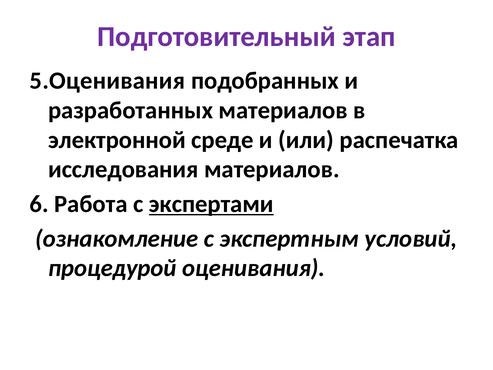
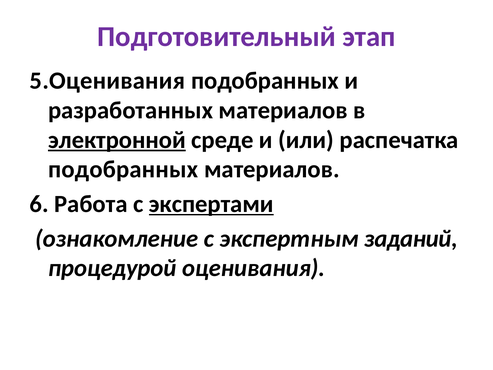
электронной underline: none -> present
исследования at (123, 169): исследования -> подобранных
условий: условий -> заданий
